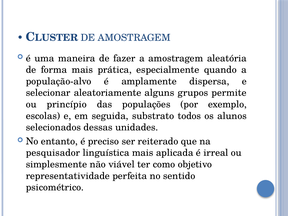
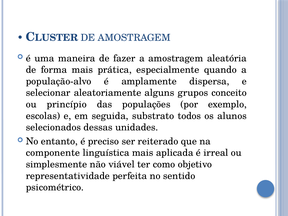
permite: permite -> conceito
pesquisador: pesquisador -> componente
